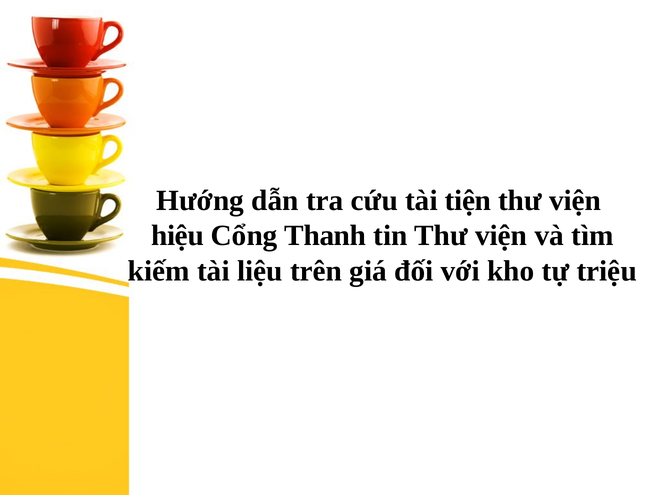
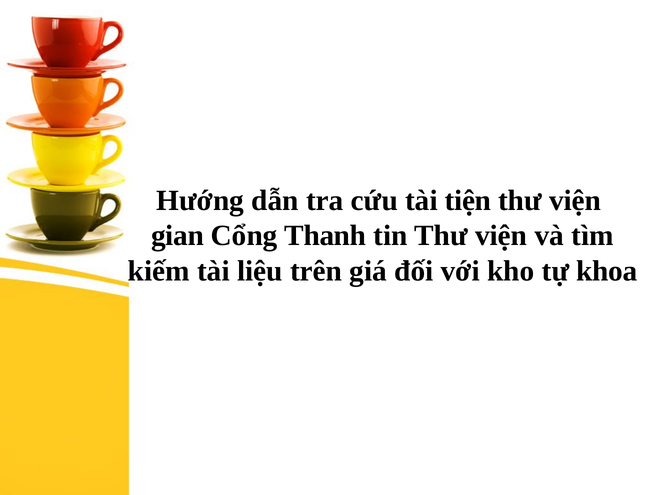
hiệu: hiệu -> gian
triệu: triệu -> khoa
